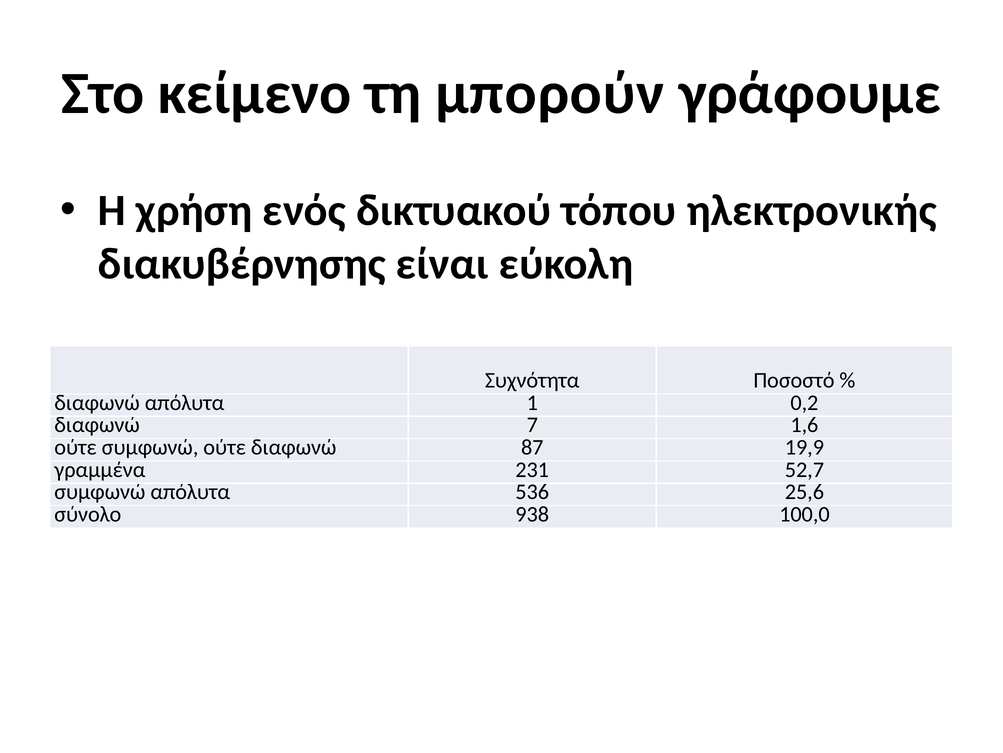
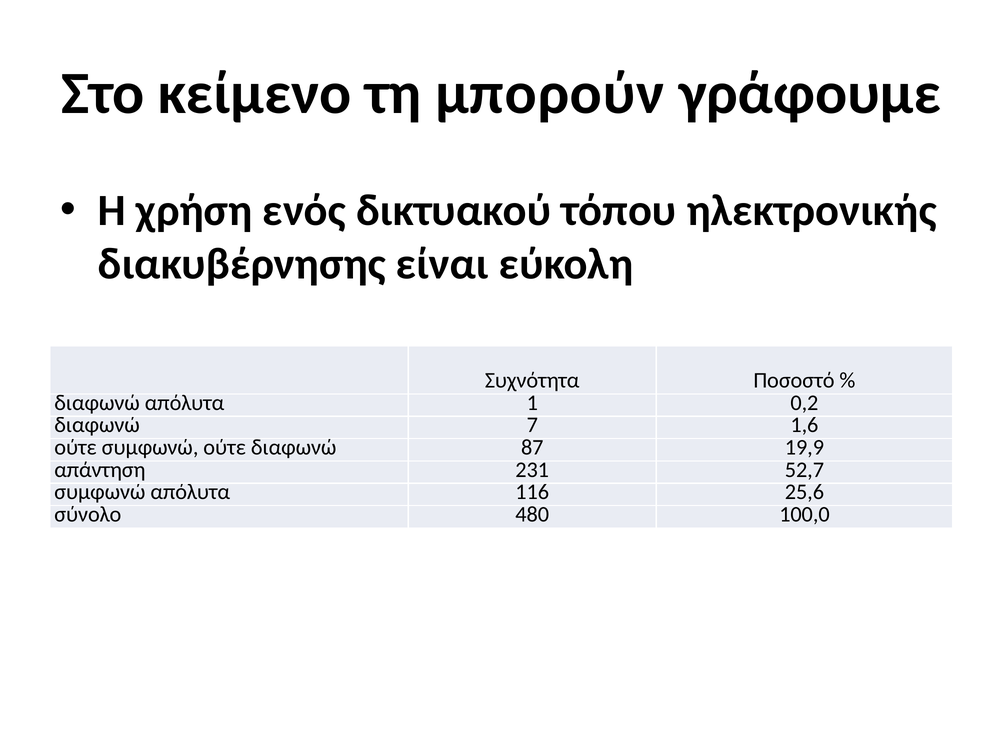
γραμμένα: γραμμένα -> απάντηση
536: 536 -> 116
938: 938 -> 480
